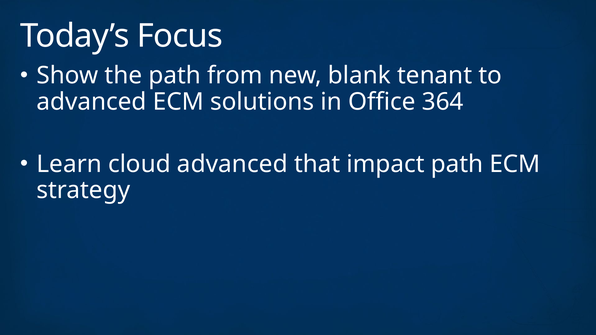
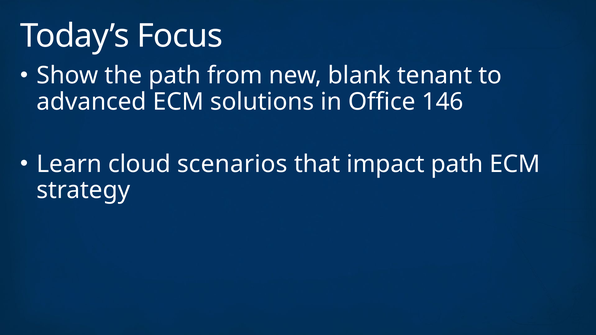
364: 364 -> 146
cloud advanced: advanced -> scenarios
